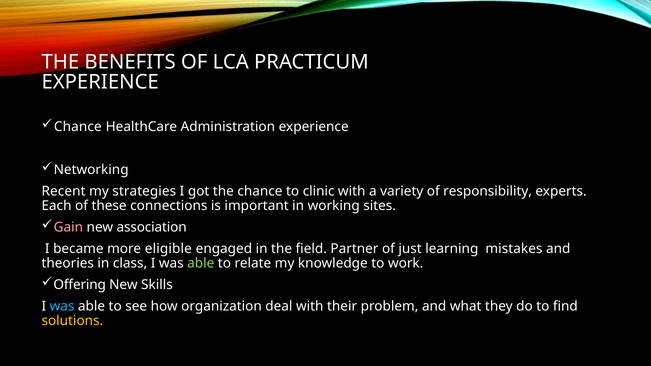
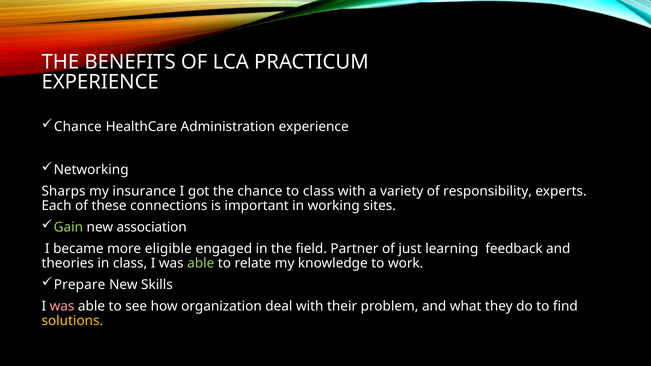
Recent: Recent -> Sharps
strategies: strategies -> insurance
to clinic: clinic -> class
Gain colour: pink -> light green
mistakes: mistakes -> feedback
Offering: Offering -> Prepare
was at (62, 306) colour: light blue -> pink
